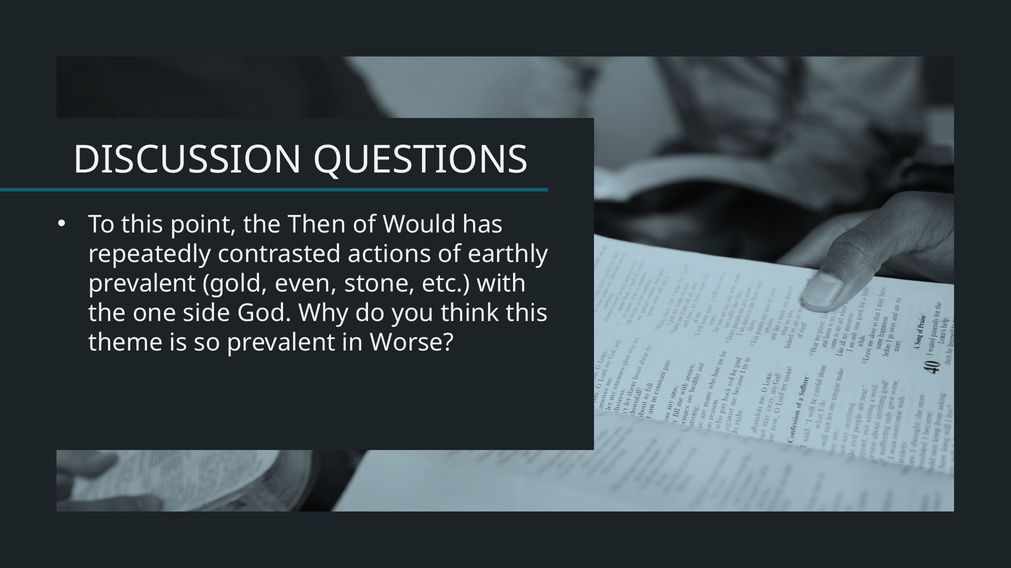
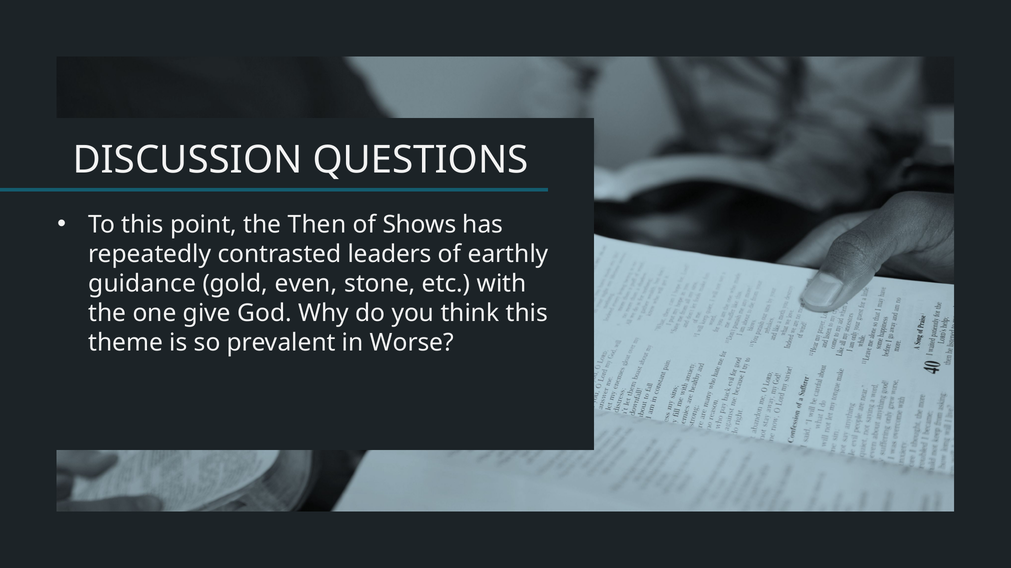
Would: Would -> Shows
actions: actions -> leaders
prevalent at (142, 284): prevalent -> guidance
side: side -> give
